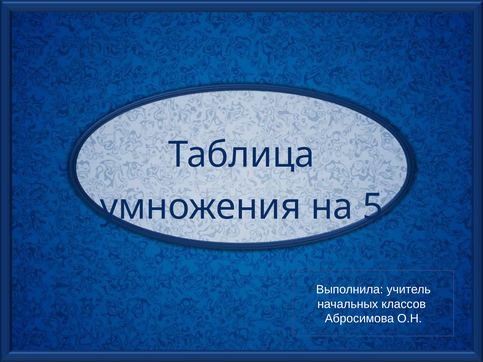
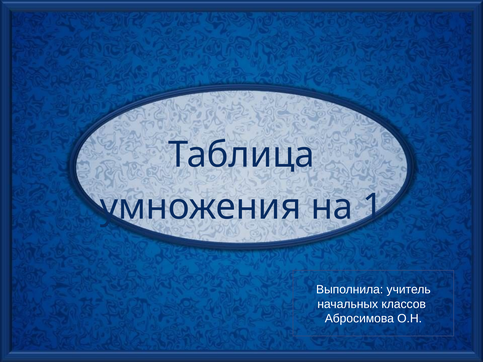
5: 5 -> 1
